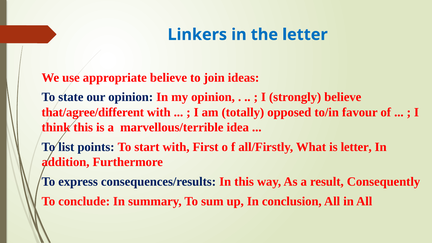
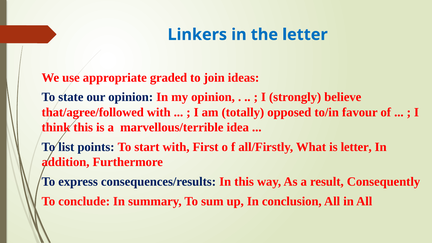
appropriate believe: believe -> graded
that/agree/different: that/agree/different -> that/agree/followed
